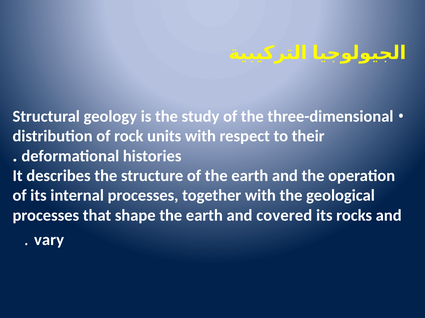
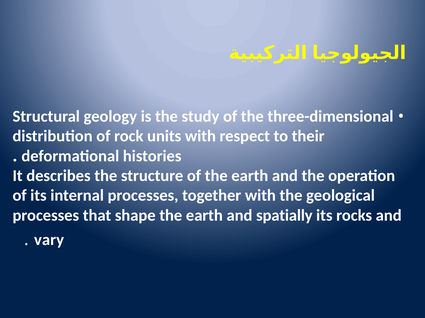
covered: covered -> spatially
